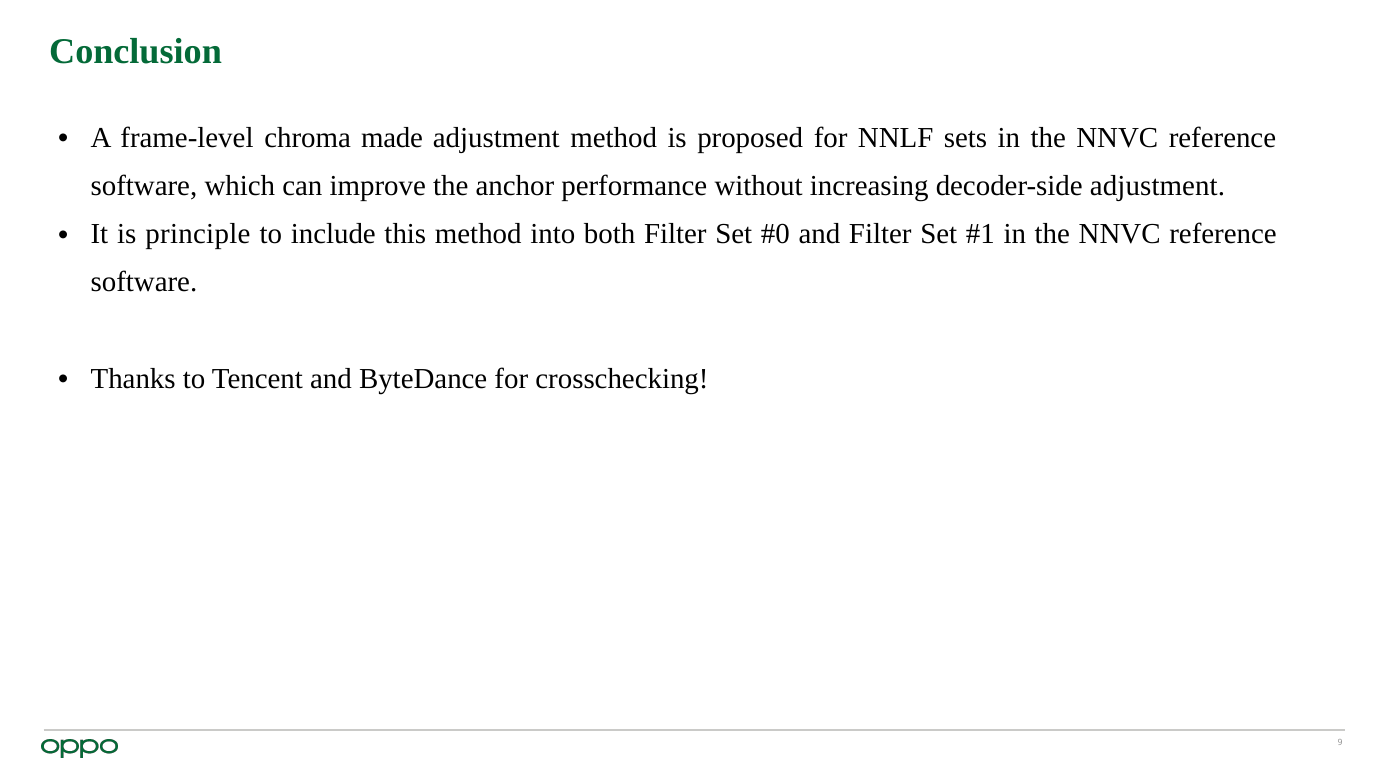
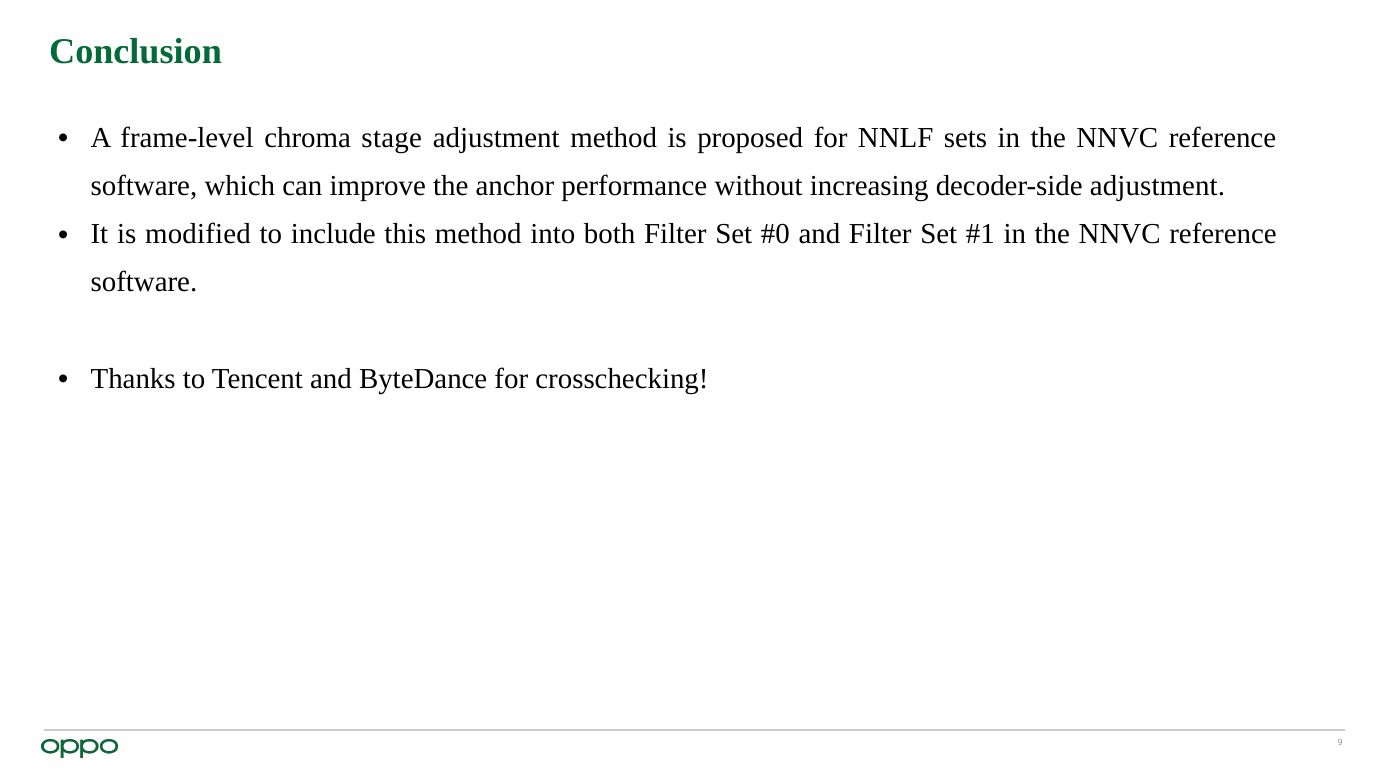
made: made -> stage
principle: principle -> modified
